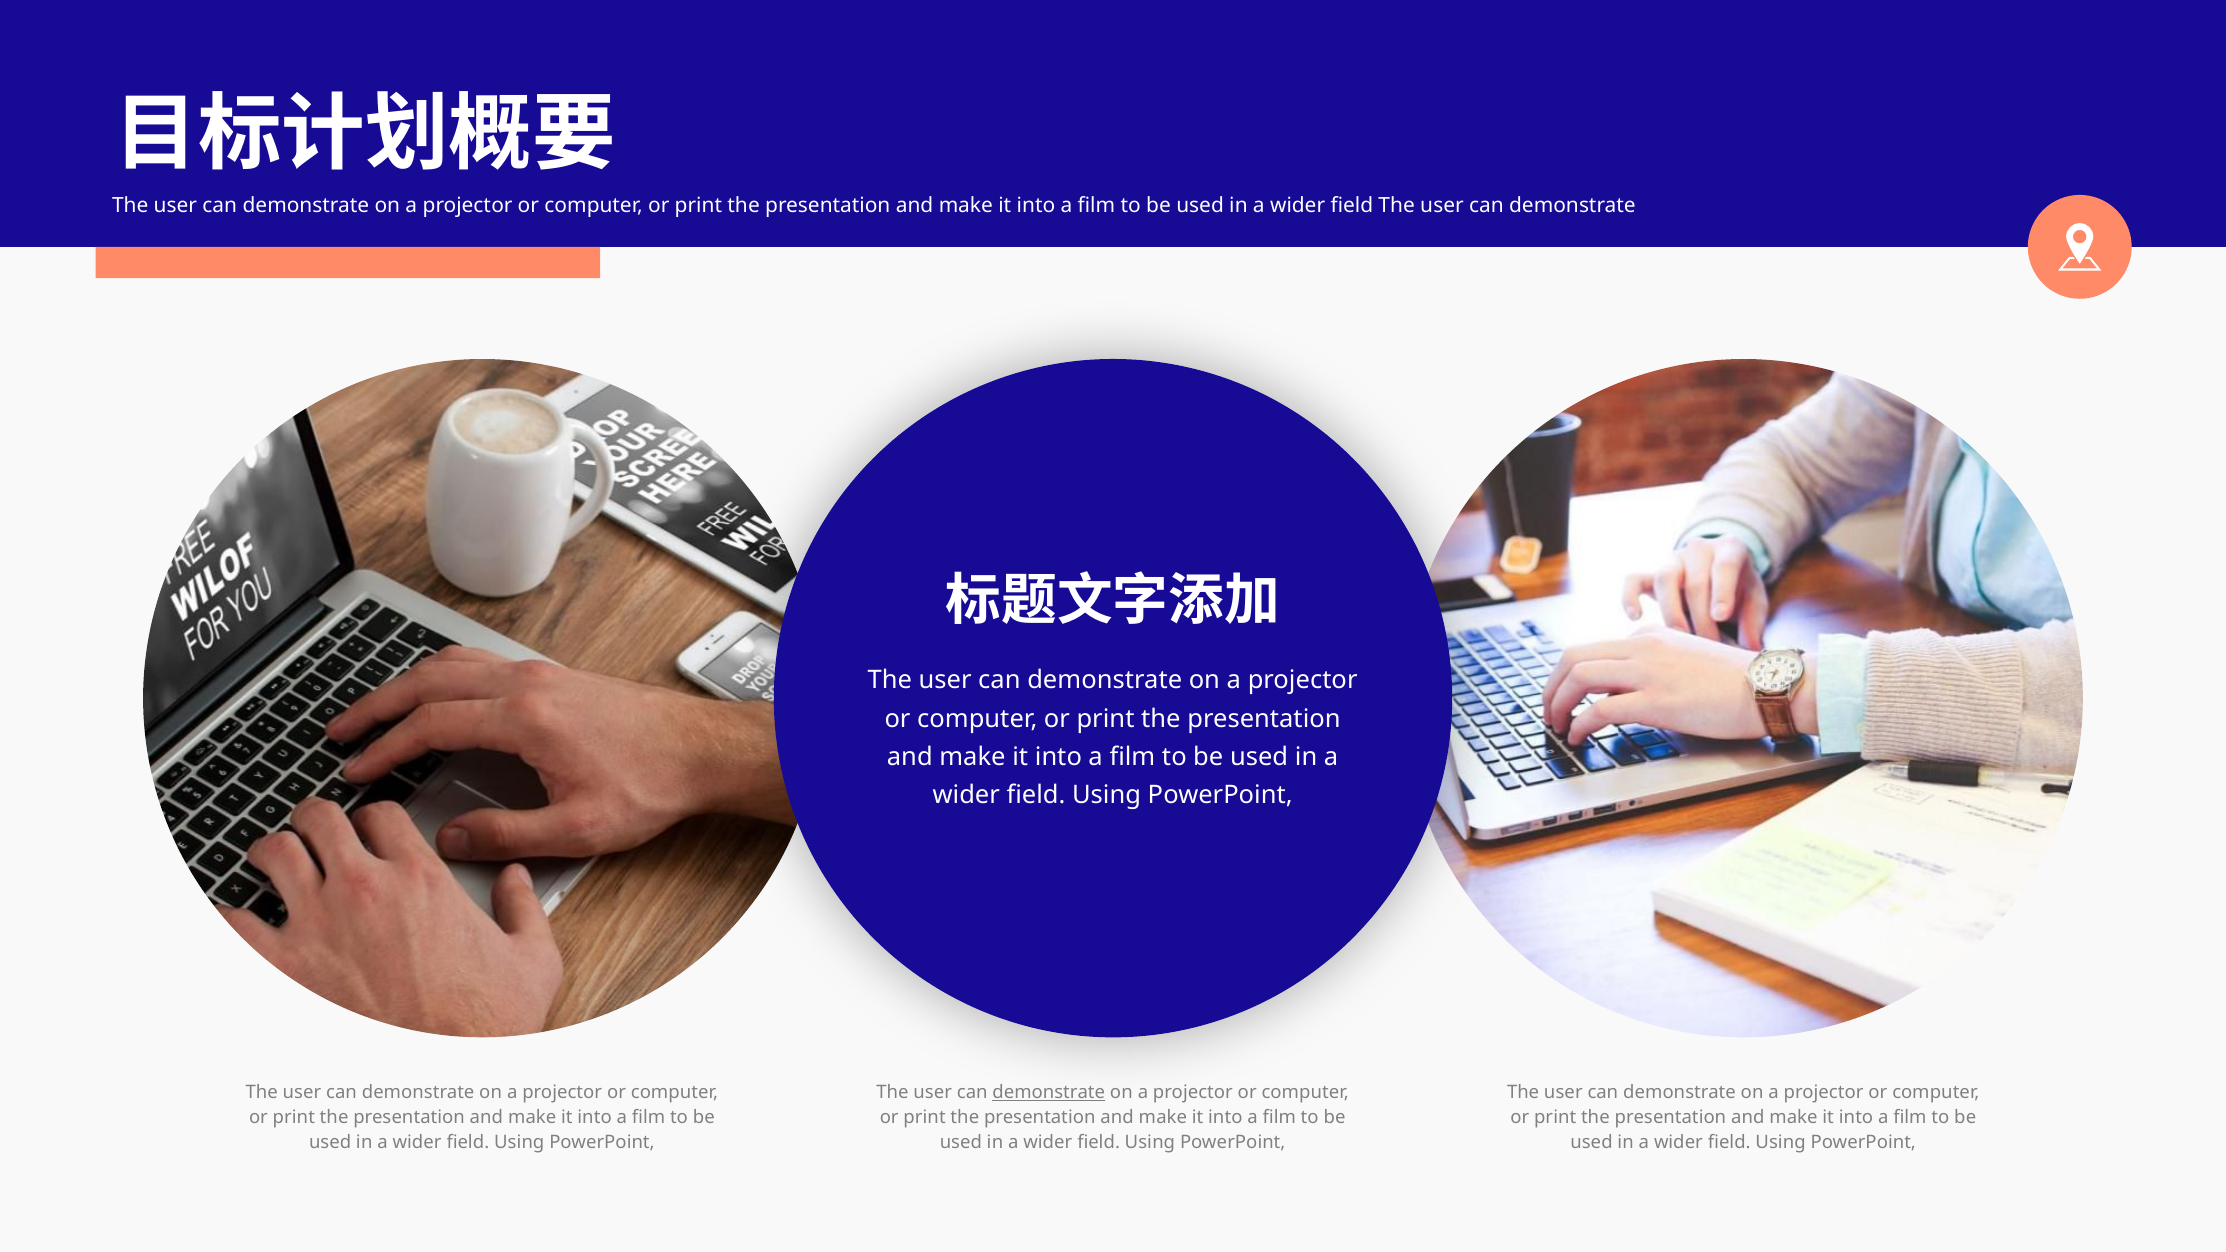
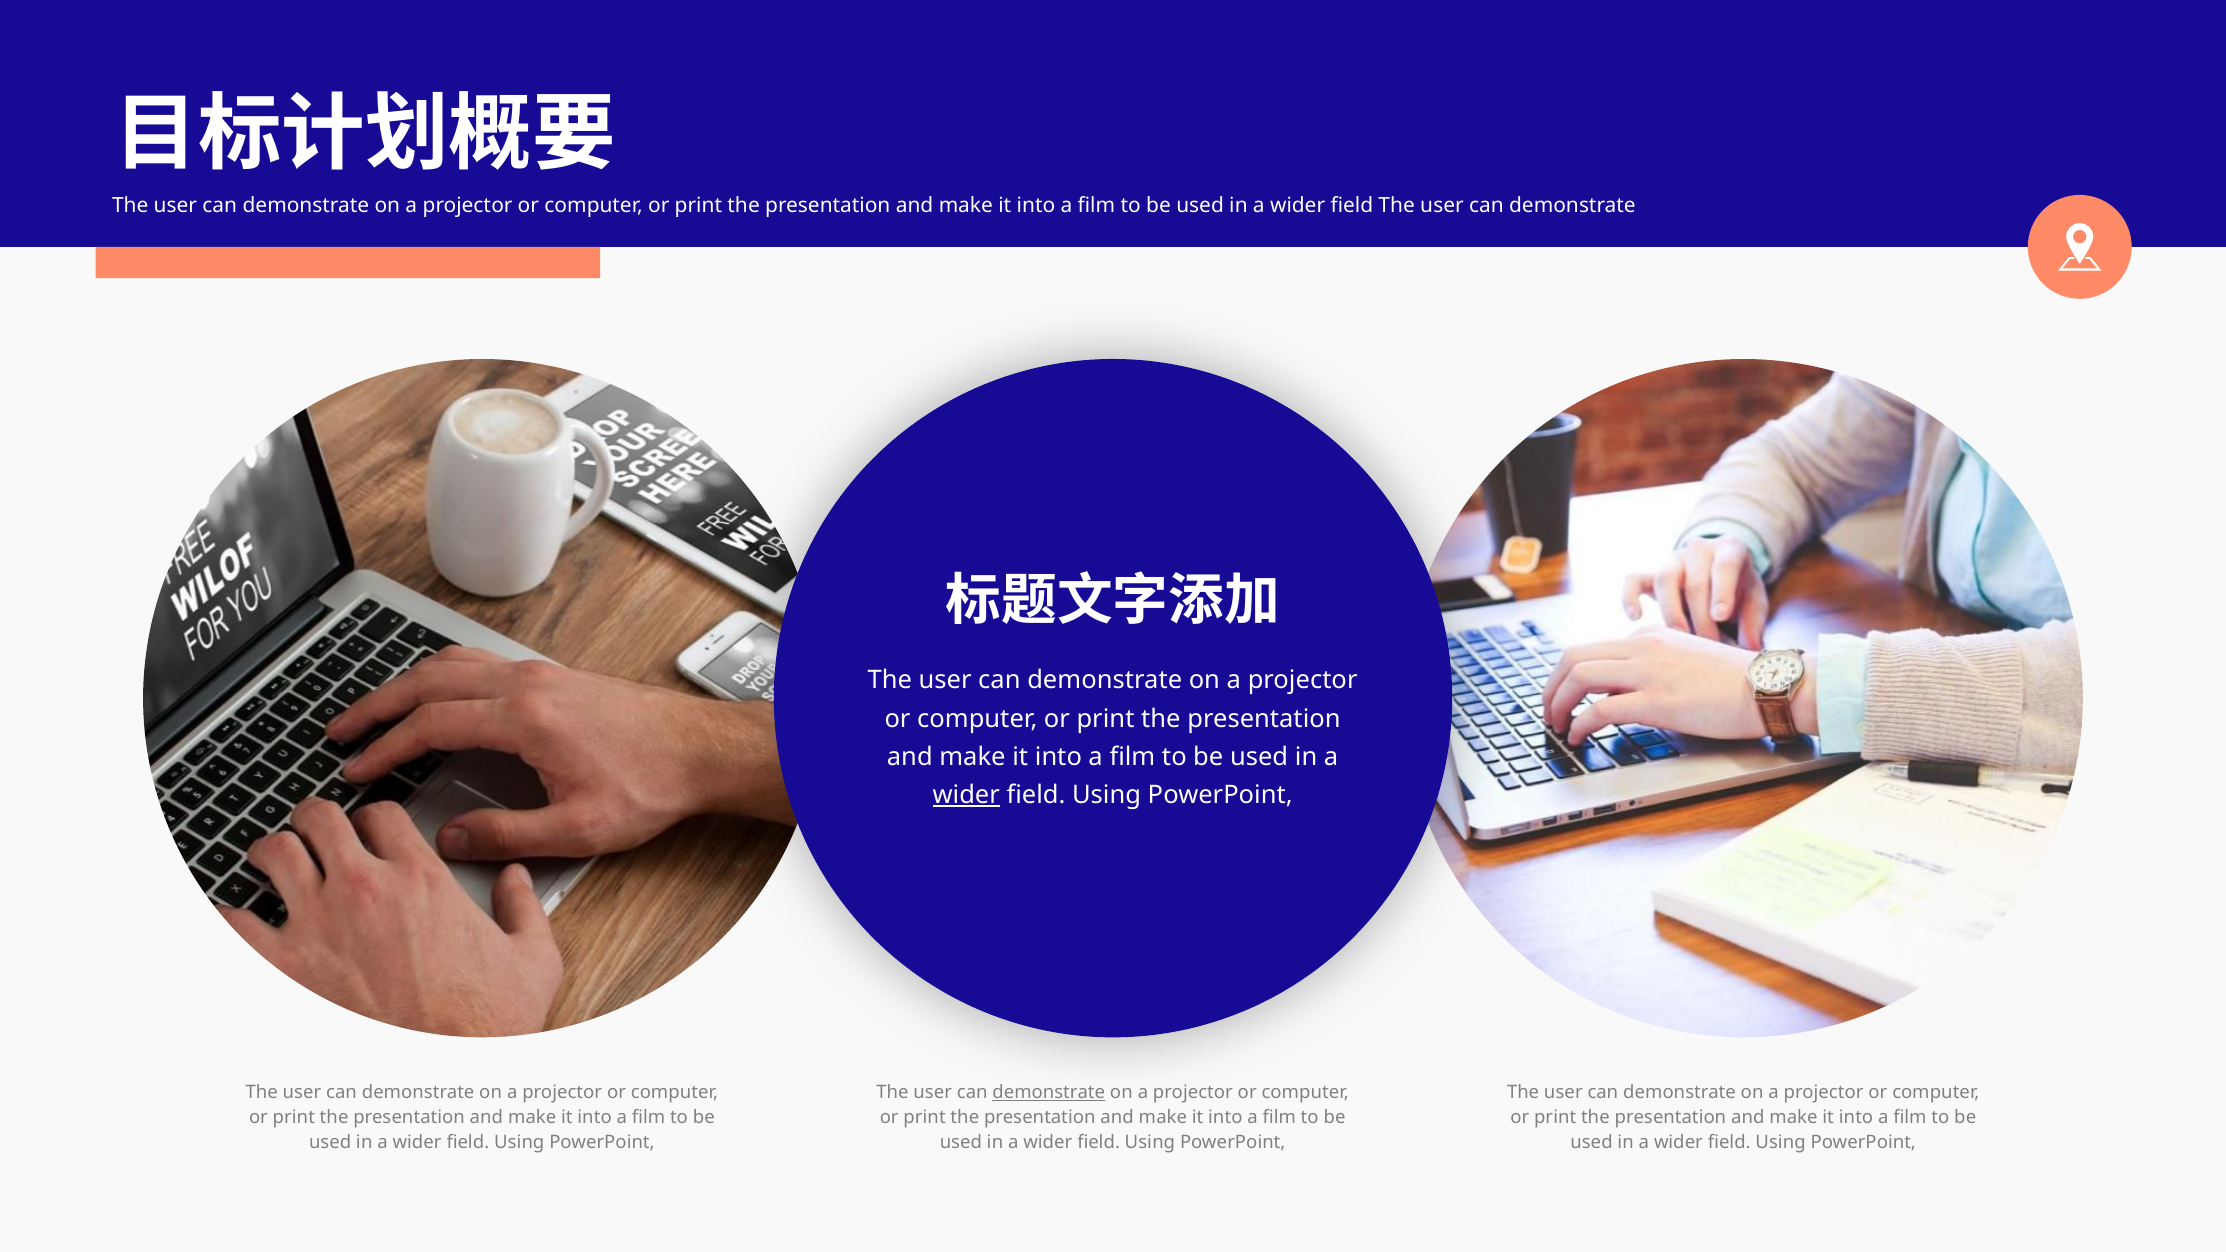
wider at (966, 795) underline: none -> present
